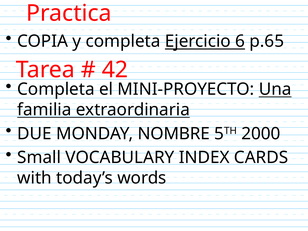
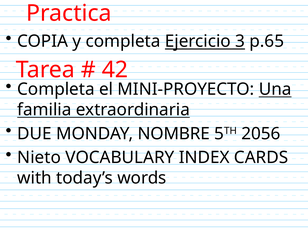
6: 6 -> 3
2000: 2000 -> 2056
Small: Small -> Nieto
